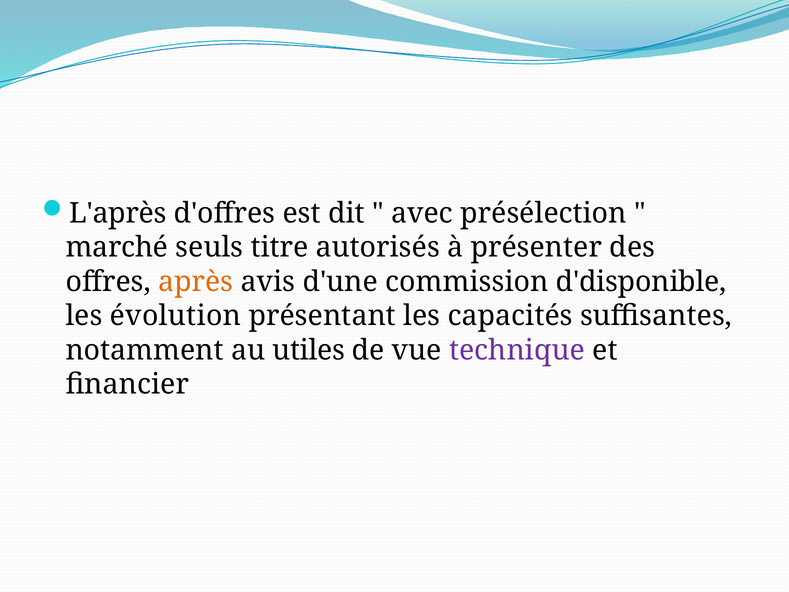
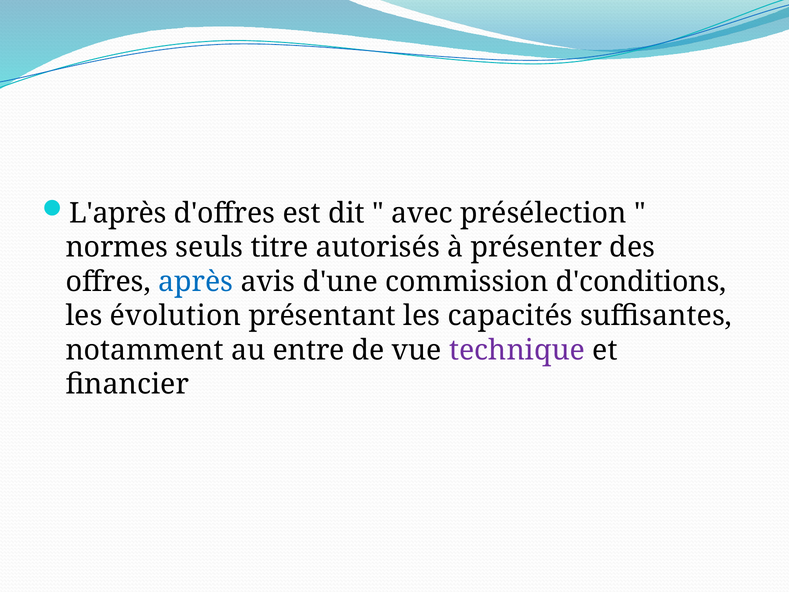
marché: marché -> normes
après colour: orange -> blue
d'disponible: d'disponible -> d'conditions
utiles: utiles -> entre
